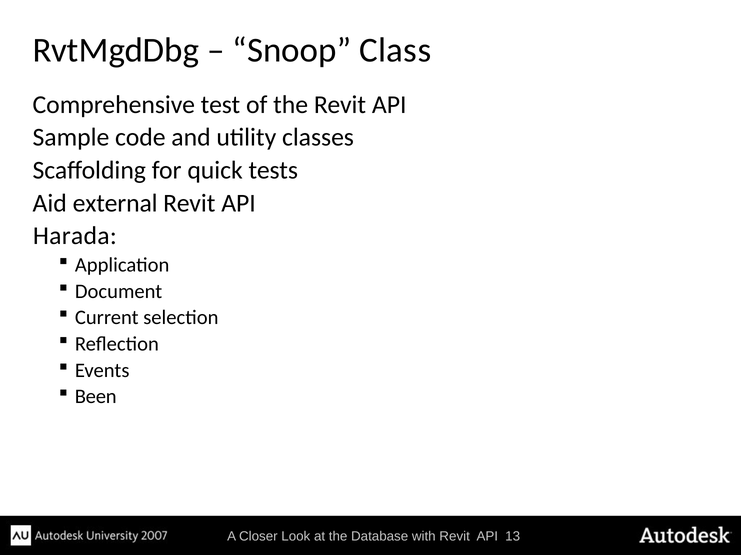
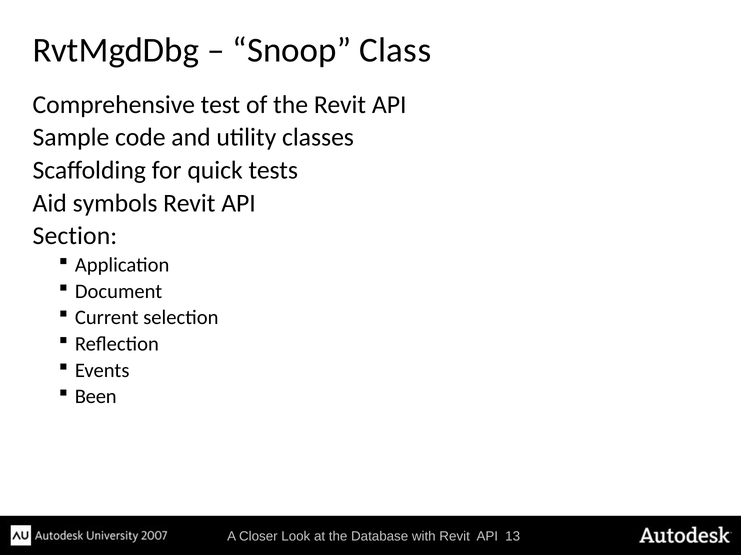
external: external -> symbols
Harada: Harada -> Section
